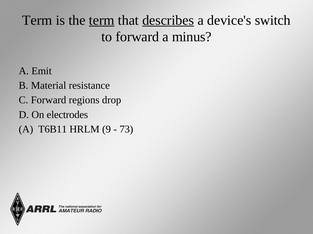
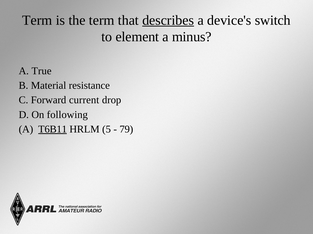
term at (102, 20) underline: present -> none
to forward: forward -> element
Emit: Emit -> True
regions: regions -> current
electrodes: electrodes -> following
T6B11 underline: none -> present
9: 9 -> 5
73: 73 -> 79
